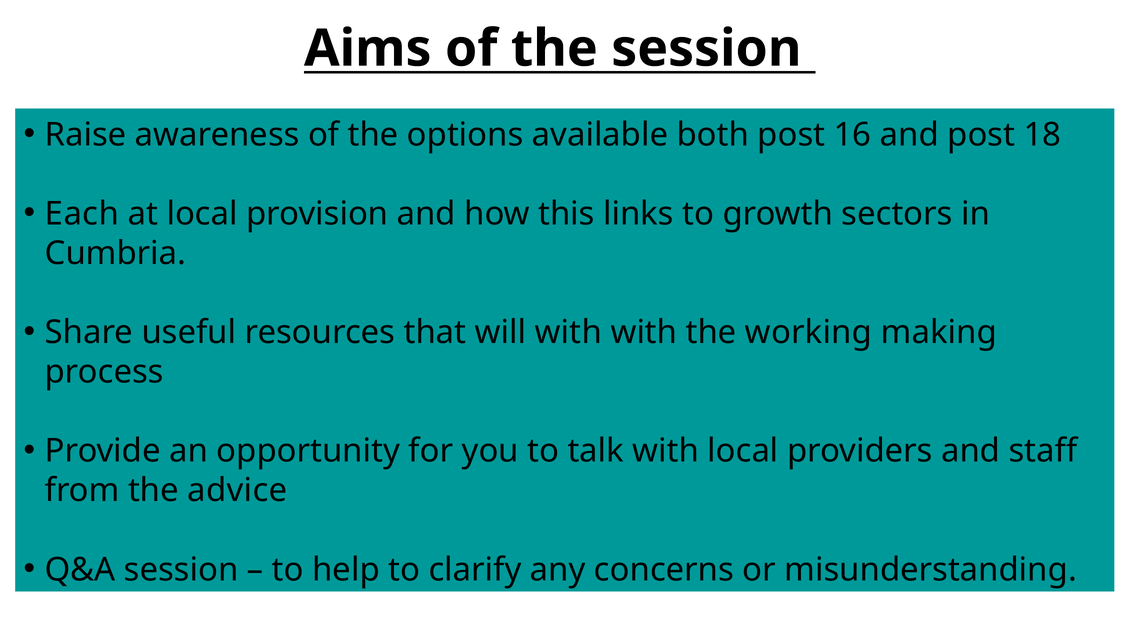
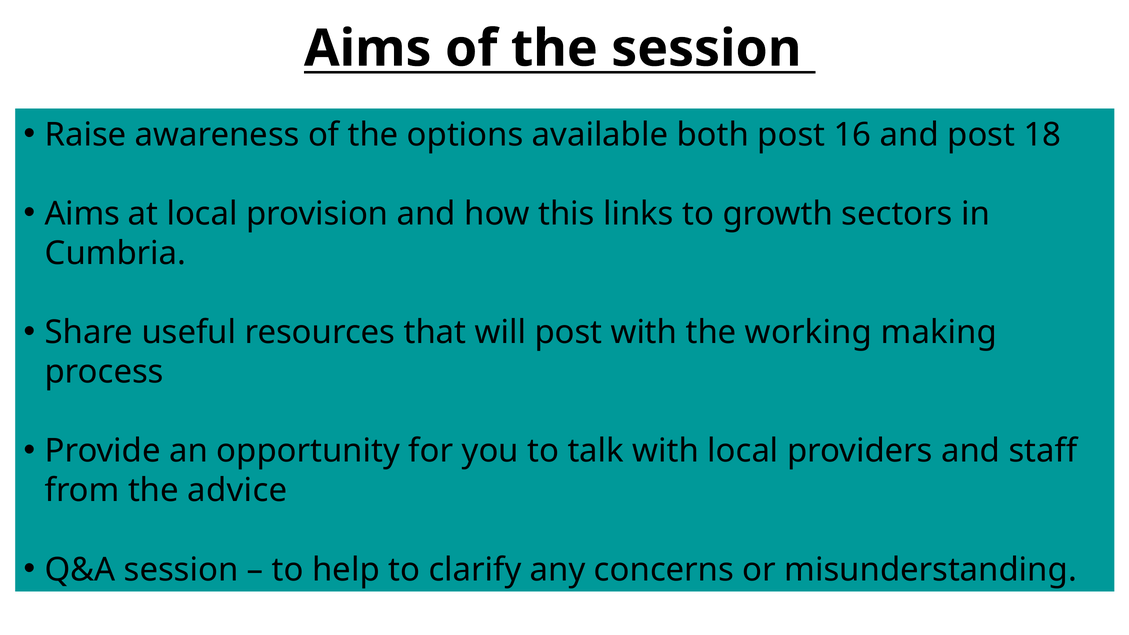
Each at (82, 214): Each -> Aims
will with: with -> post
